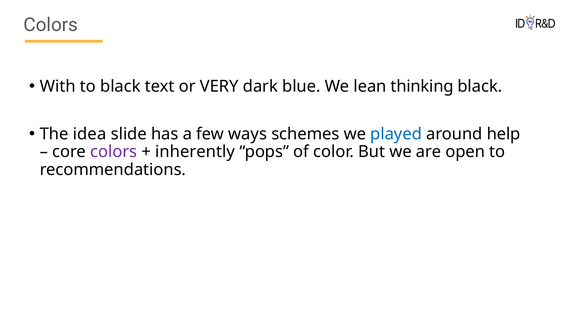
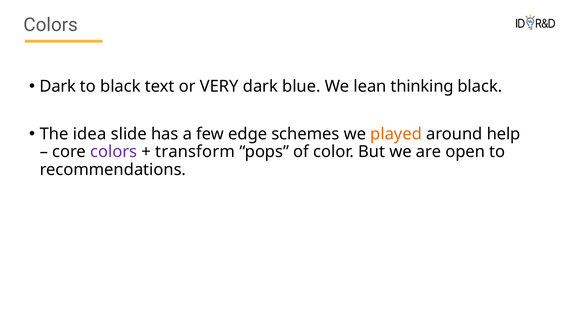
With at (58, 86): With -> Dark
ways: ways -> edge
played colour: blue -> orange
inherently: inherently -> transform
